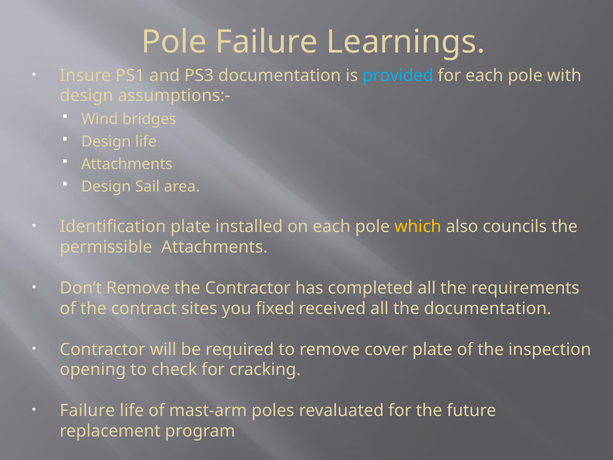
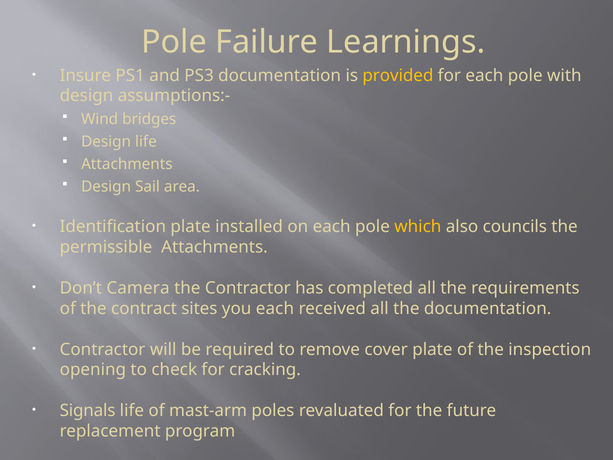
provided colour: light blue -> yellow
Don’t Remove: Remove -> Camera
you fixed: fixed -> each
Failure at (87, 411): Failure -> Signals
